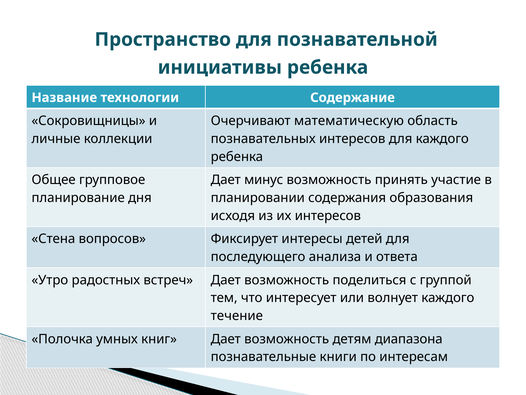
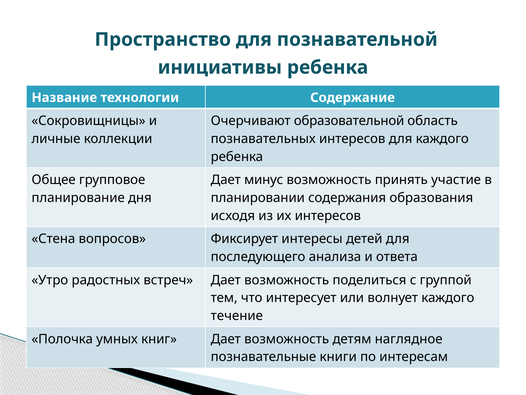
математическую: математическую -> образовательной
диапазона: диапазона -> наглядное
